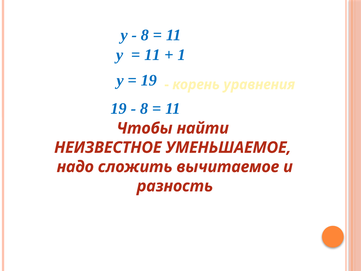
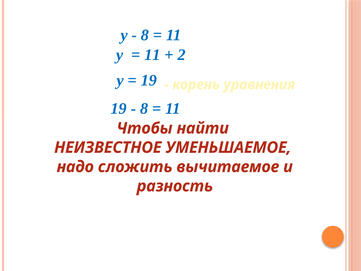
1: 1 -> 2
